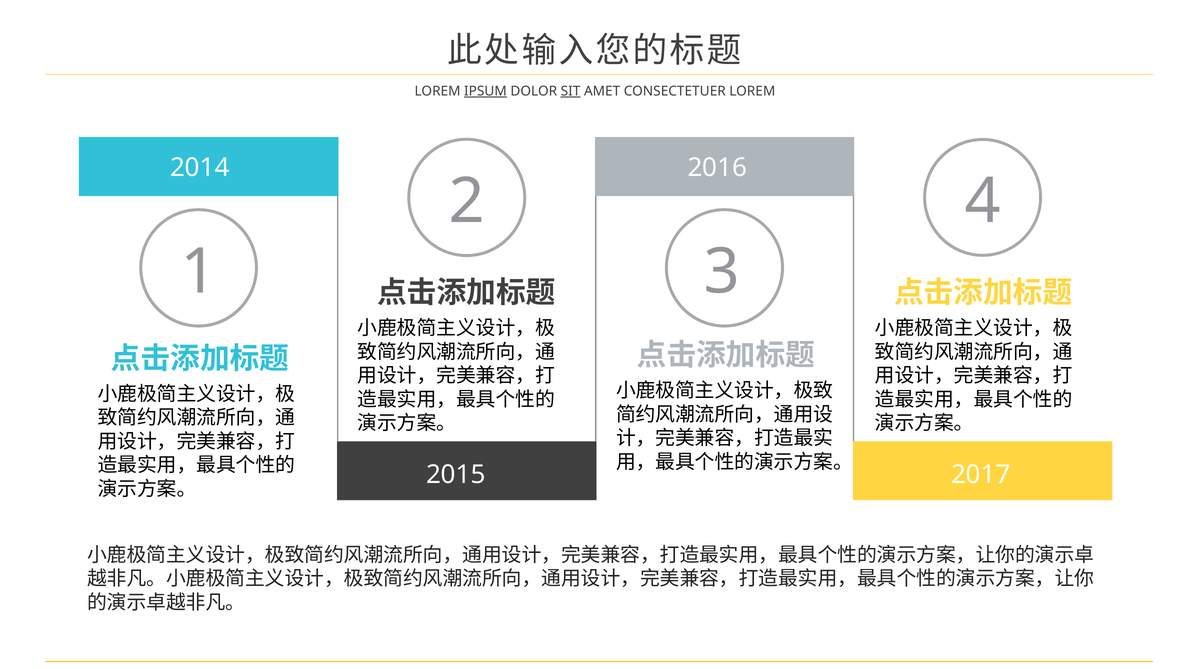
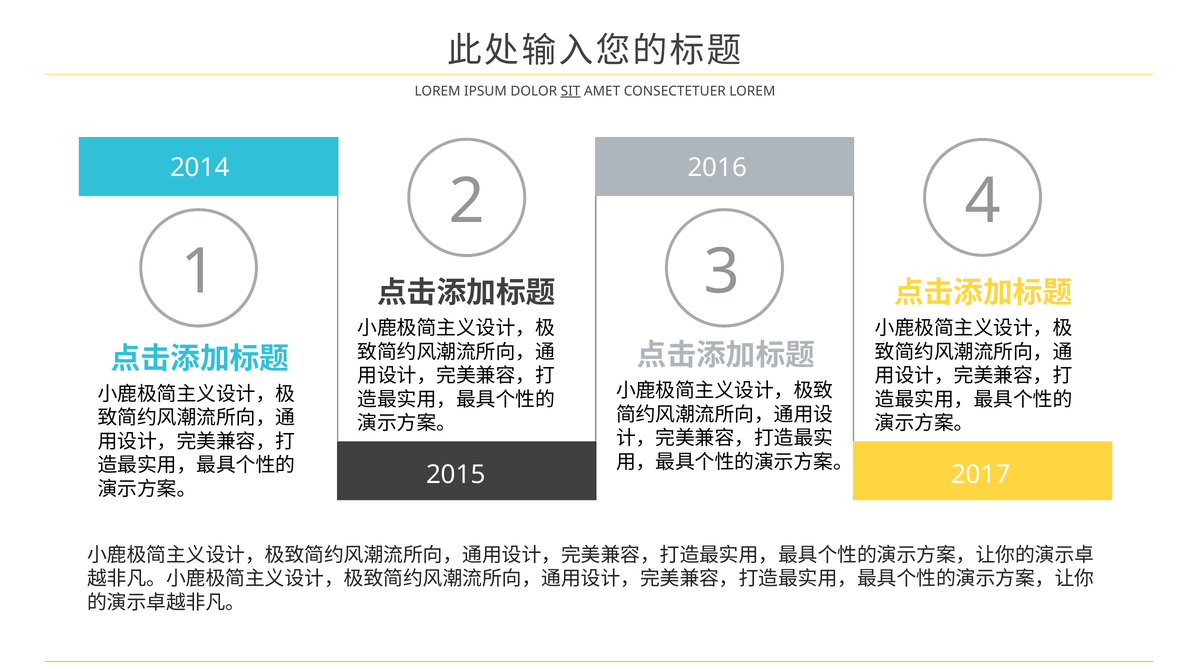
IPSUM underline: present -> none
